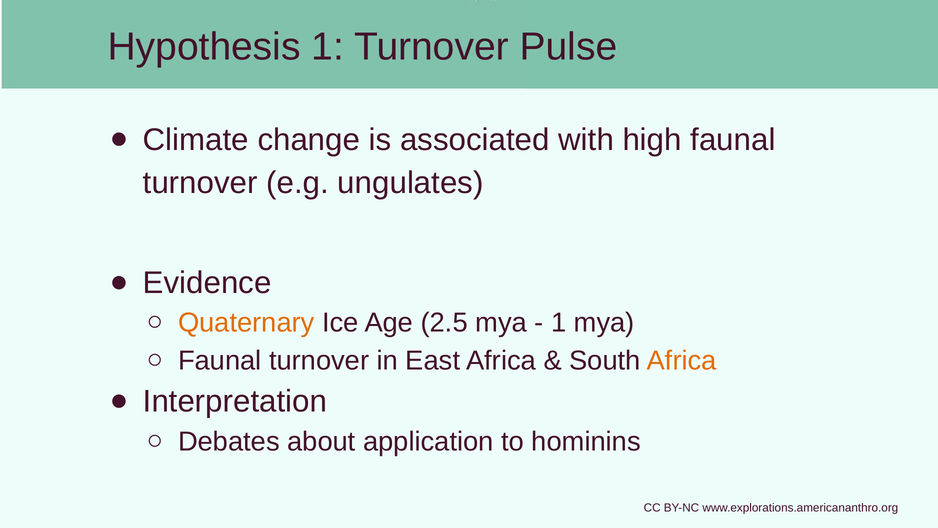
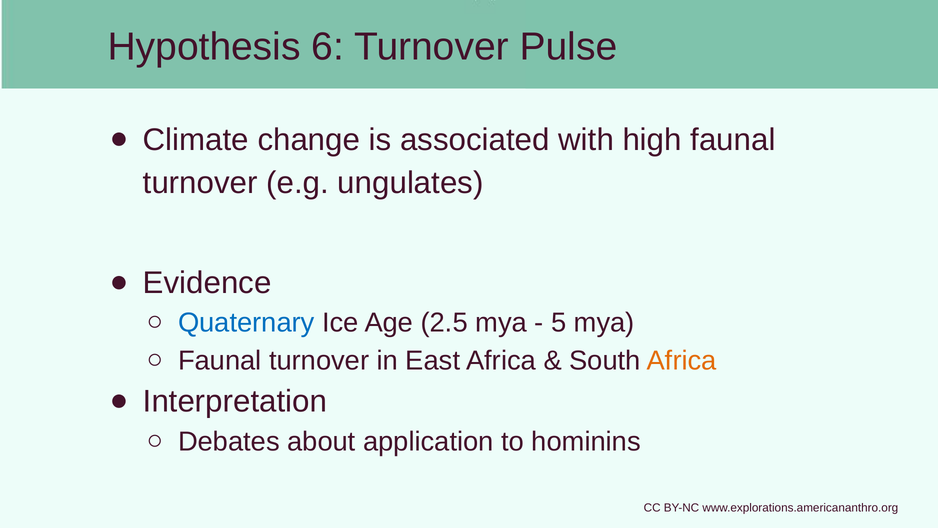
Hypothesis 1: 1 -> 6
Quaternary colour: orange -> blue
1 at (559, 323): 1 -> 5
